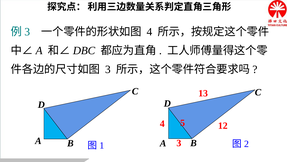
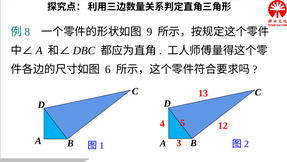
3 at (27, 32): 3 -> 8
4 at (149, 32): 4 -> 9
3 at (108, 69): 3 -> 6
